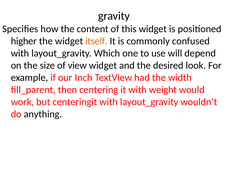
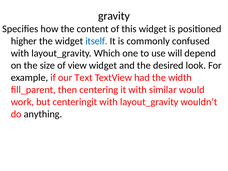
itself colour: orange -> blue
Inch: Inch -> Text
weight: weight -> similar
